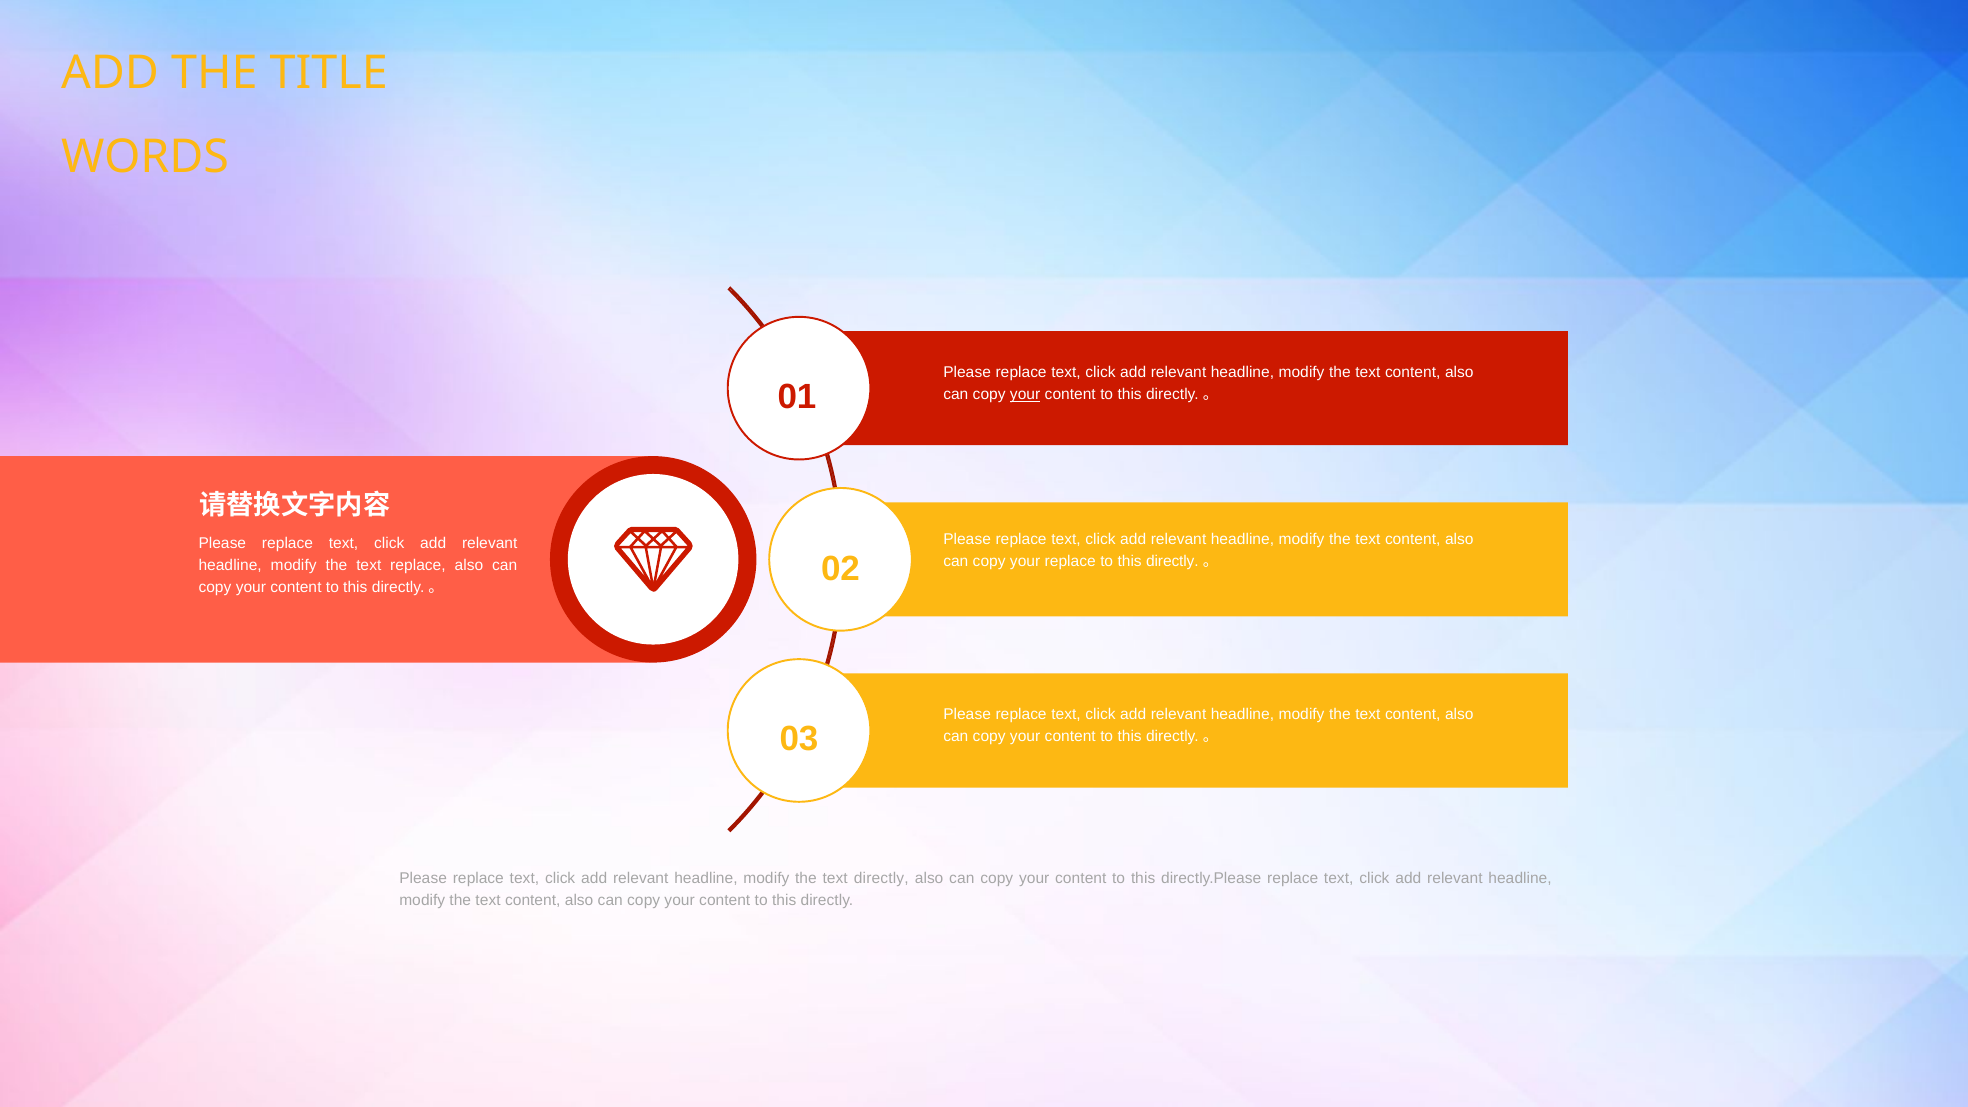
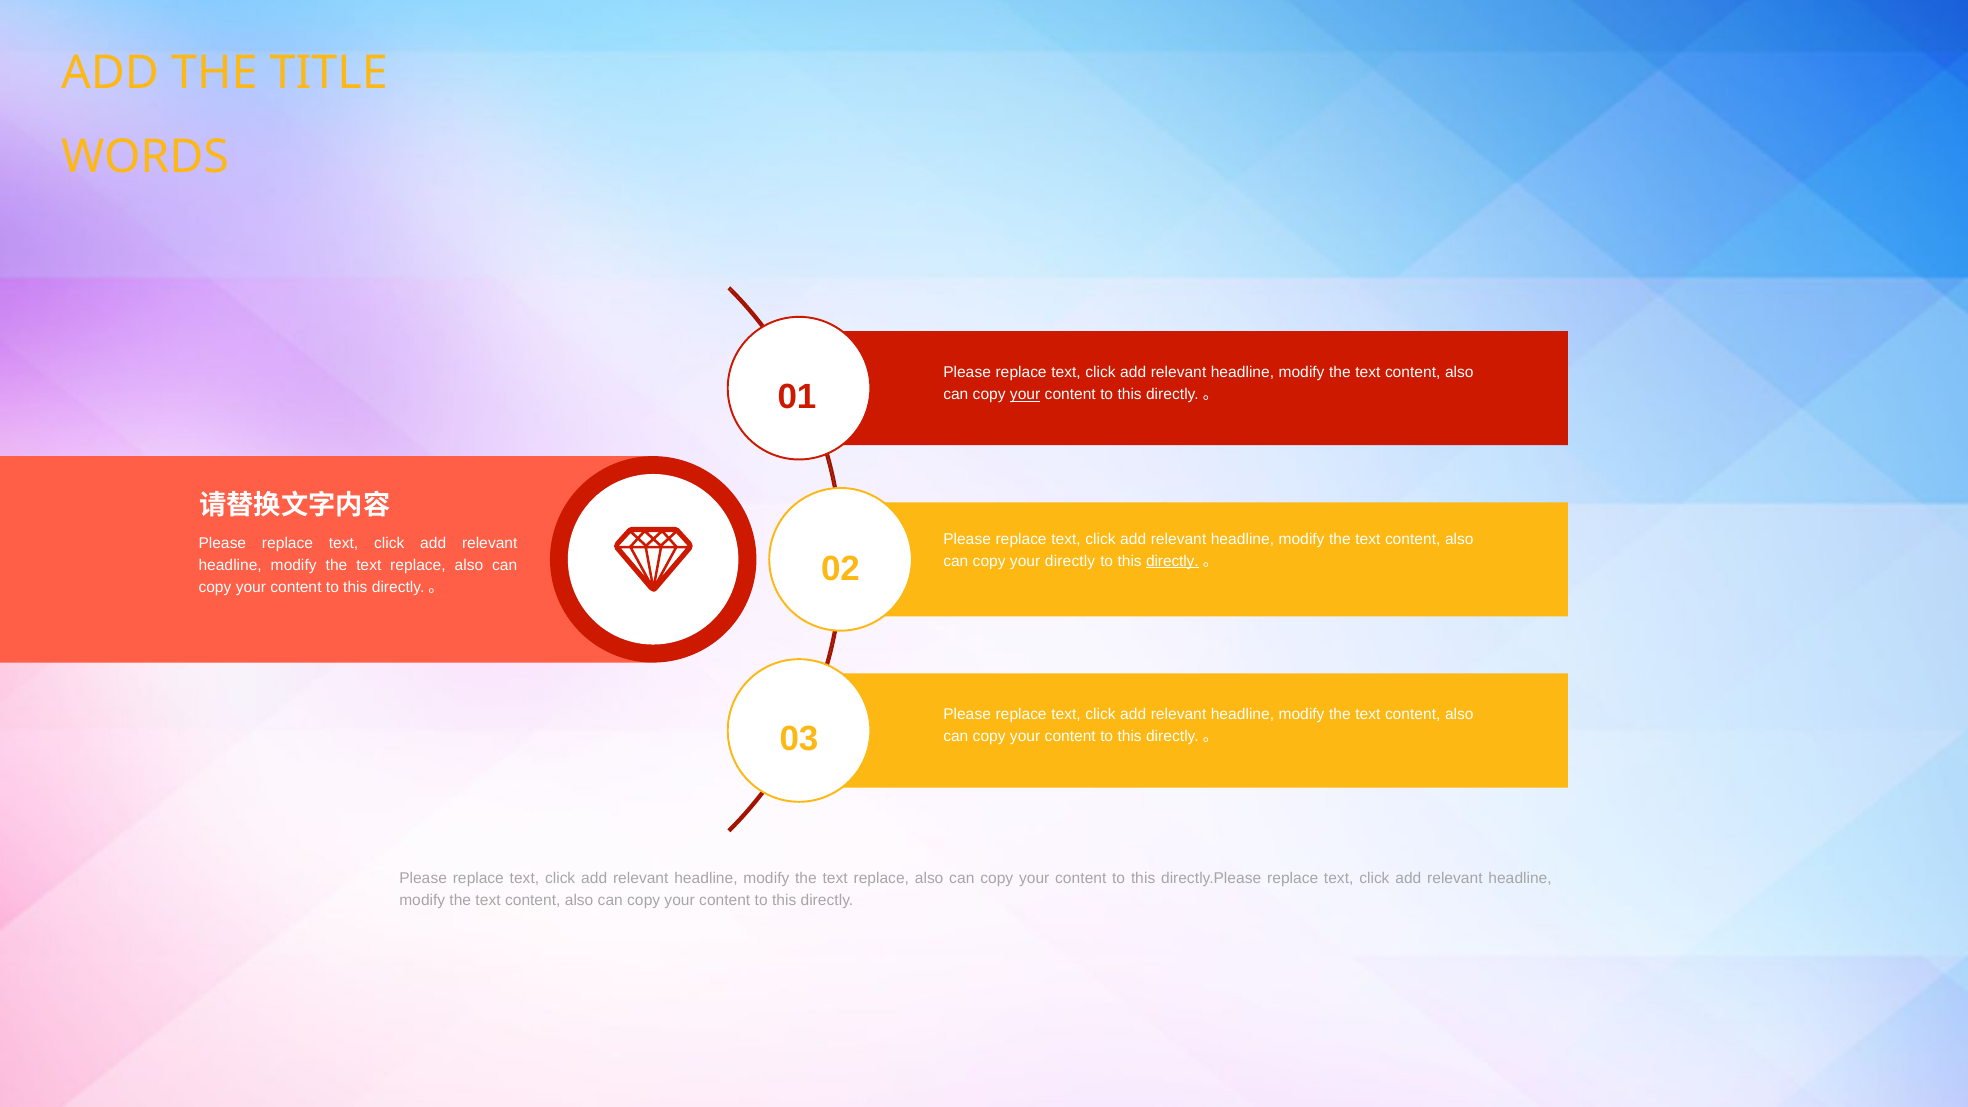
your replace: replace -> directly
directly at (1172, 561) underline: none -> present
directly at (881, 878): directly -> replace
